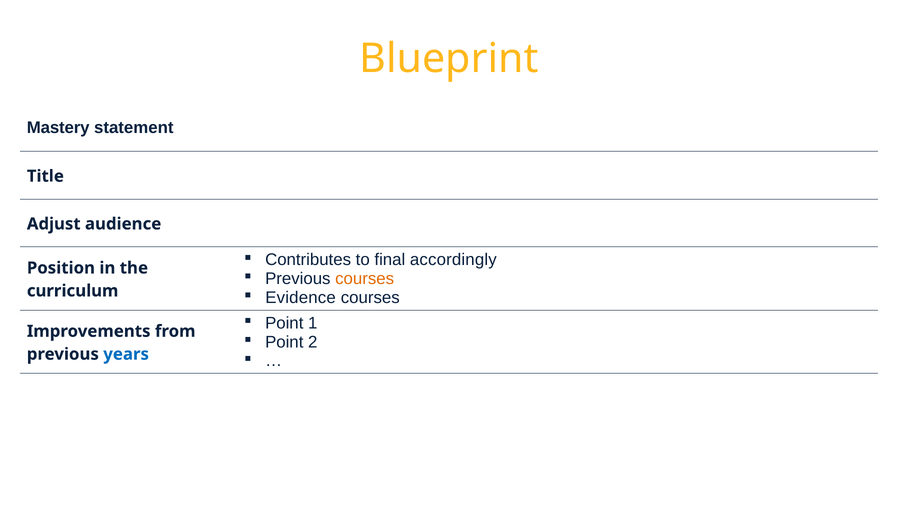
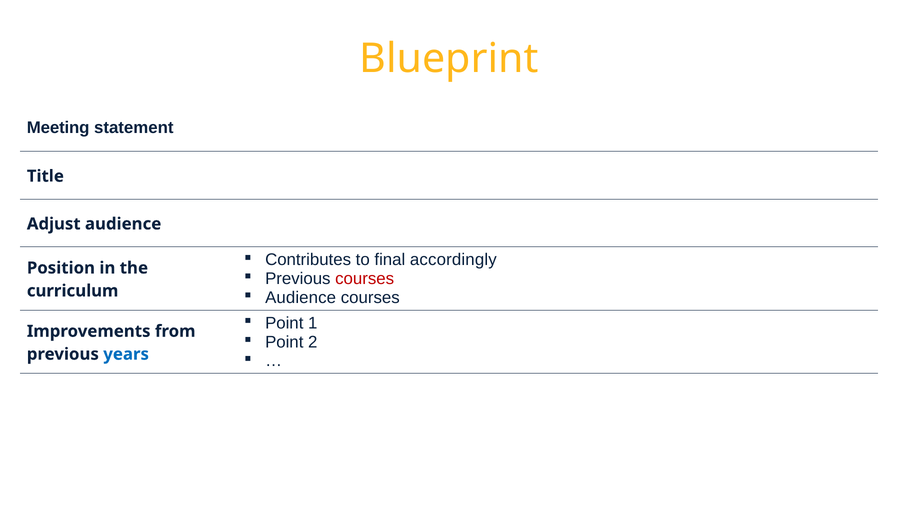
Mastery: Mastery -> Meeting
courses at (365, 279) colour: orange -> red
Evidence at (301, 298): Evidence -> Audience
